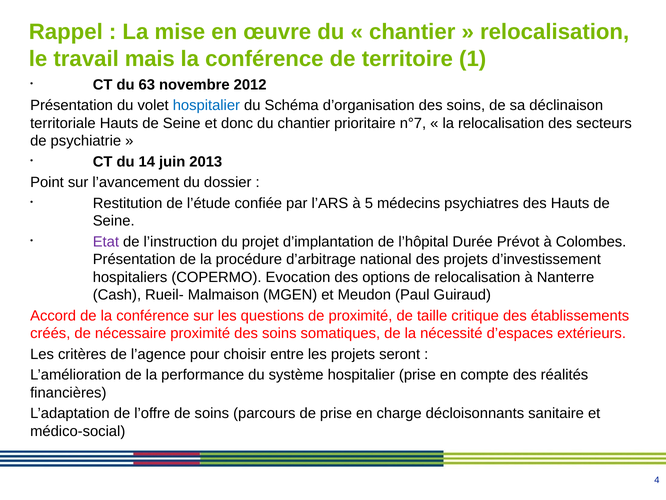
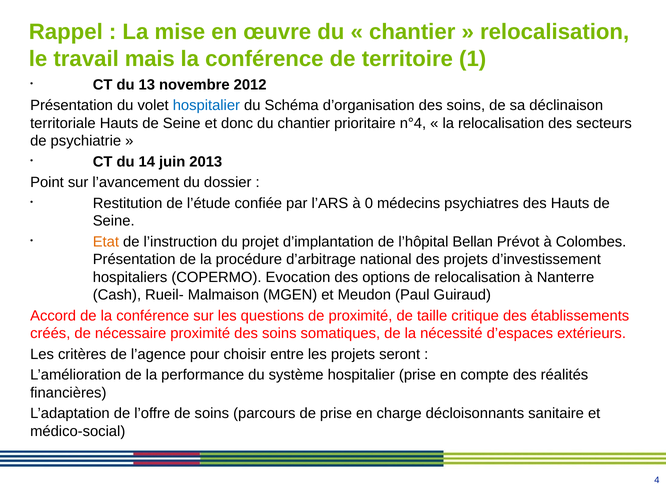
63: 63 -> 13
n°7: n°7 -> n°4
5: 5 -> 0
Etat colour: purple -> orange
Durée: Durée -> Bellan
